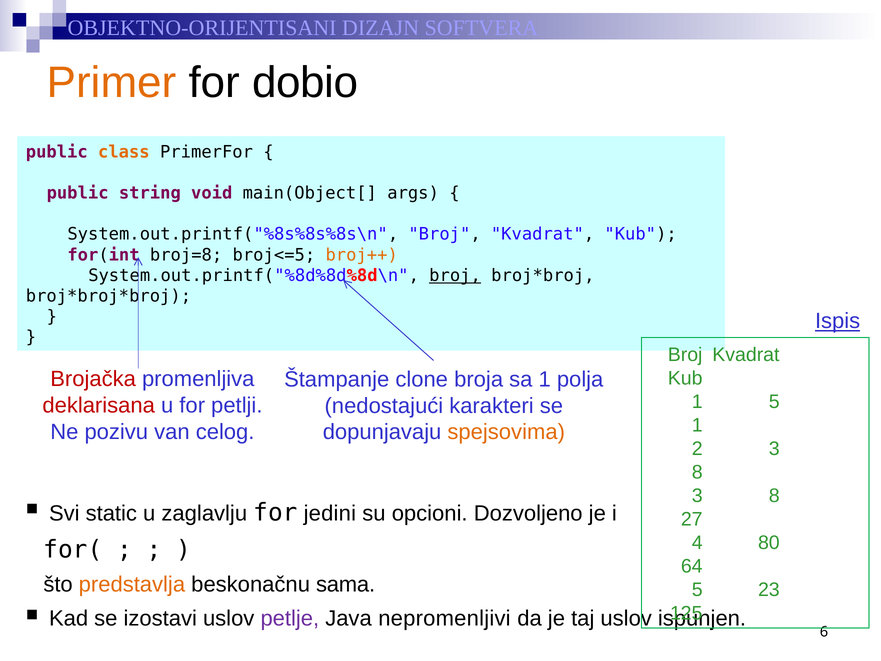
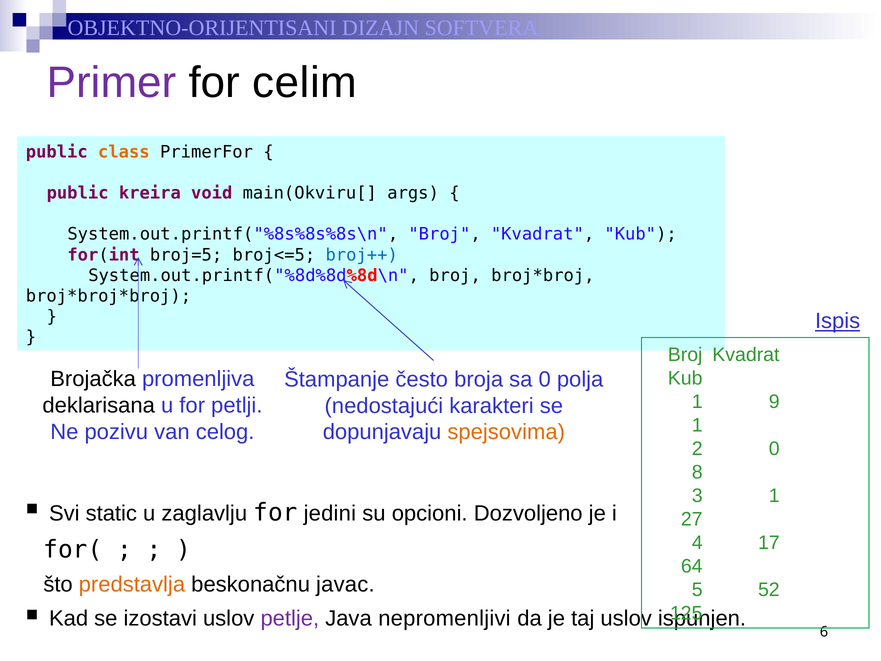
Primer colour: orange -> purple
dobio: dobio -> celim
string: string -> kreira
main(Object[: main(Object[ -> main(Okviru[
broj=8: broj=8 -> broj=5
broj++ colour: orange -> blue
broj at (455, 275) underline: present -> none
Brojačka colour: red -> black
clone: clone -> često
sa 1: 1 -> 0
1 5: 5 -> 9
deklarisana colour: red -> black
2 3: 3 -> 0
8 at (774, 496): 8 -> 1
80: 80 -> 17
sama: sama -> javac
23: 23 -> 52
